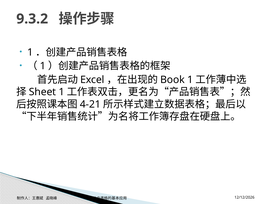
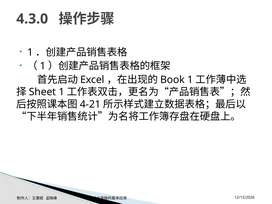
9.3.2: 9.3.2 -> 4.3.0
